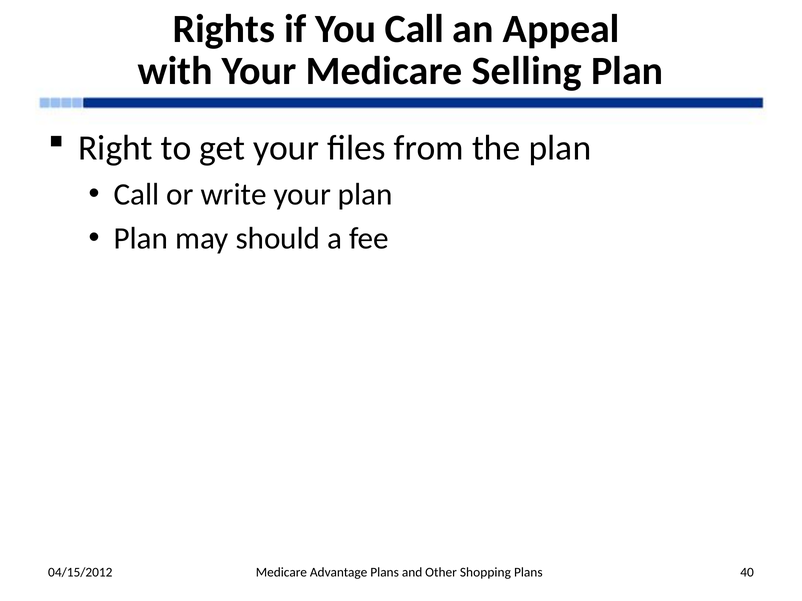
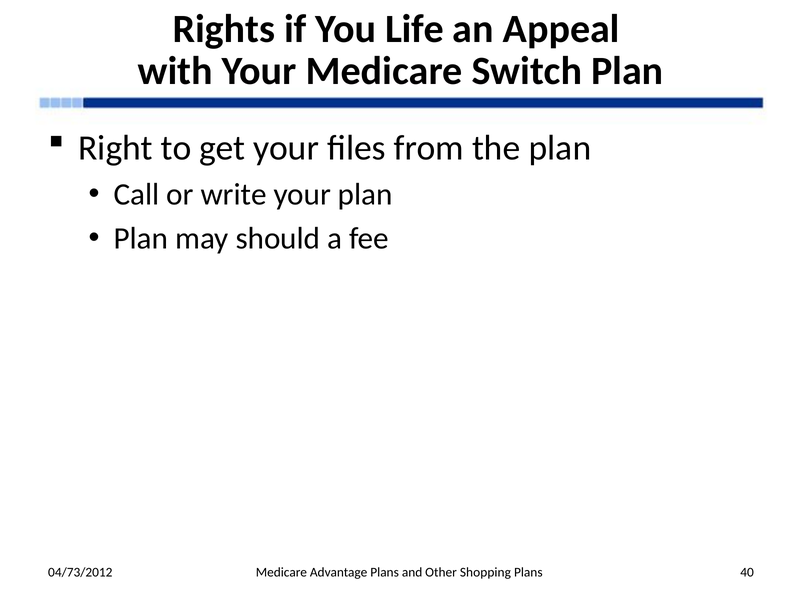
You Call: Call -> Life
Selling: Selling -> Switch
04/15/2012: 04/15/2012 -> 04/73/2012
